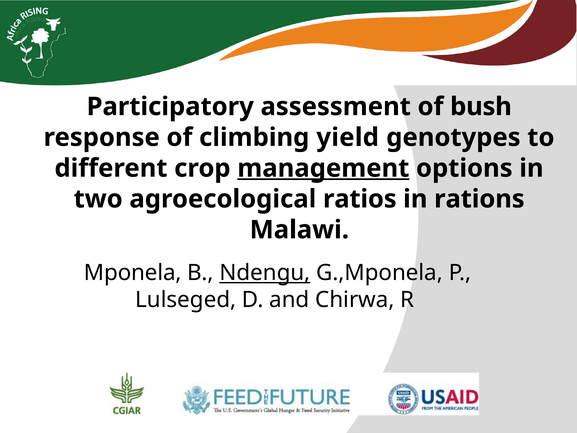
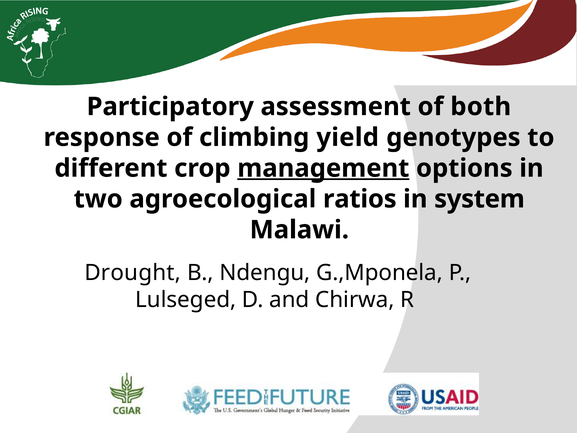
bush: bush -> both
rations: rations -> system
Mponela: Mponela -> Drought
Ndengu underline: present -> none
